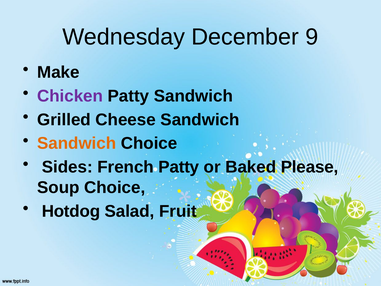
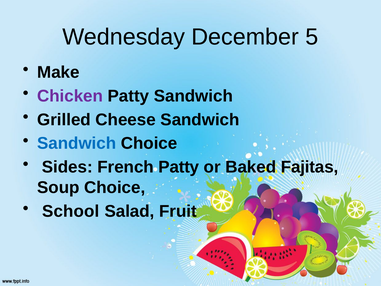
9: 9 -> 5
Sandwich at (77, 143) colour: orange -> blue
Please: Please -> Fajitas
Hotdog: Hotdog -> School
